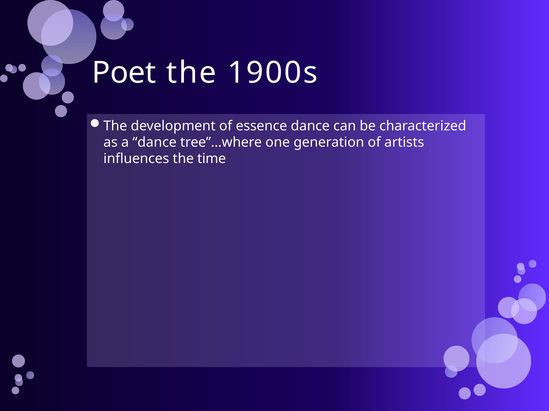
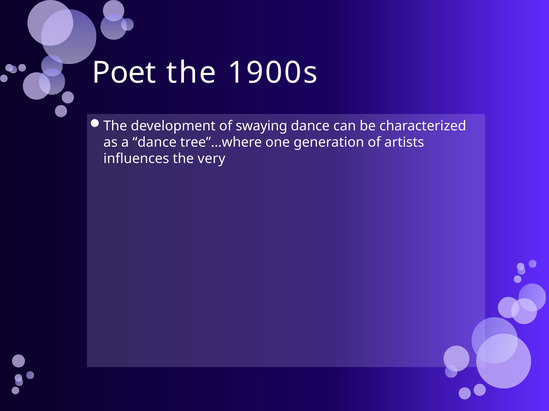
essence: essence -> swaying
time: time -> very
